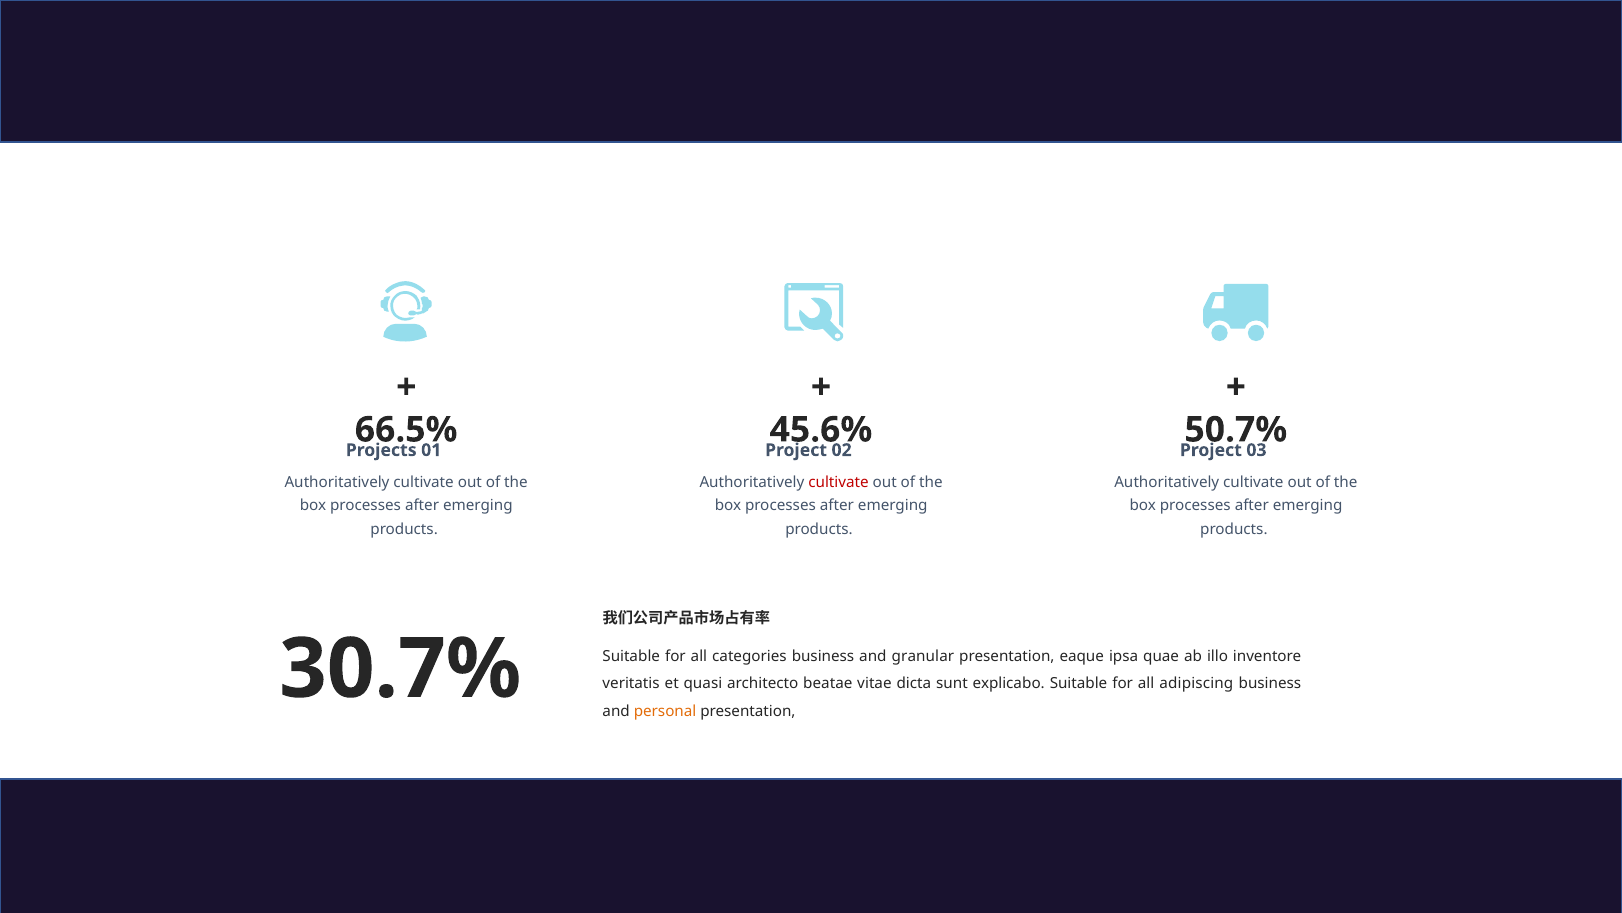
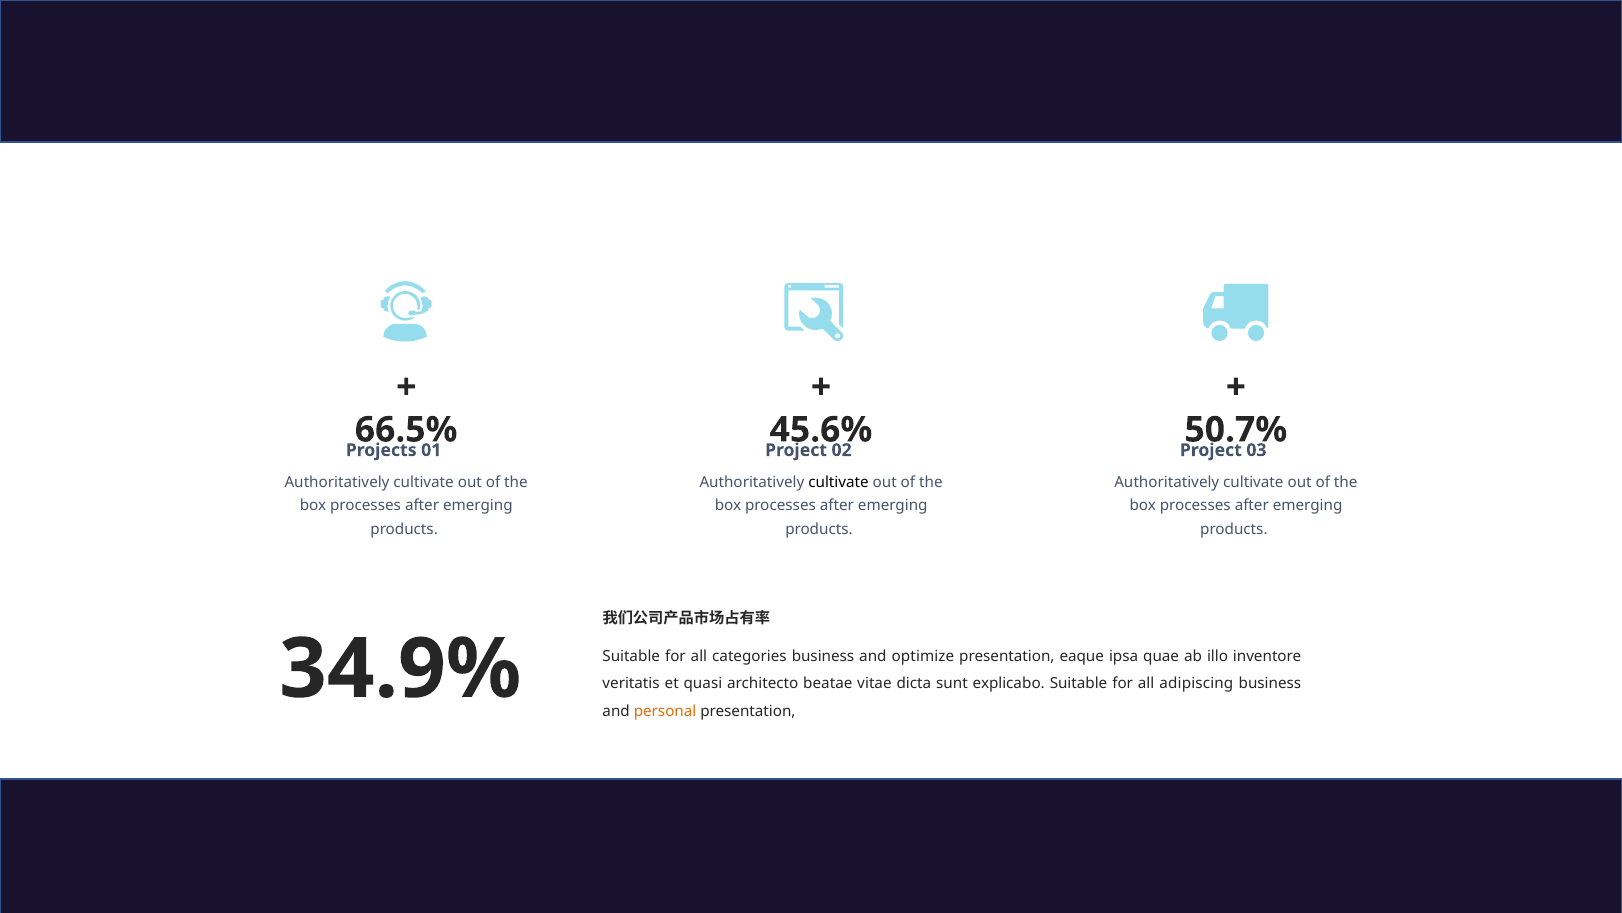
cultivate at (839, 482) colour: red -> black
granular: granular -> optimize
30.7%: 30.7% -> 34.9%
